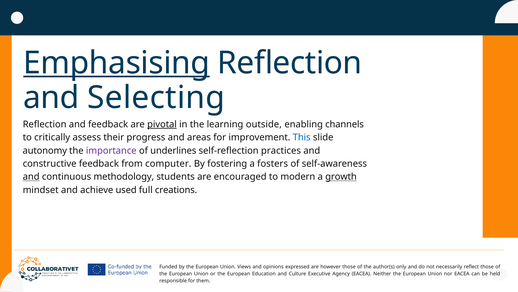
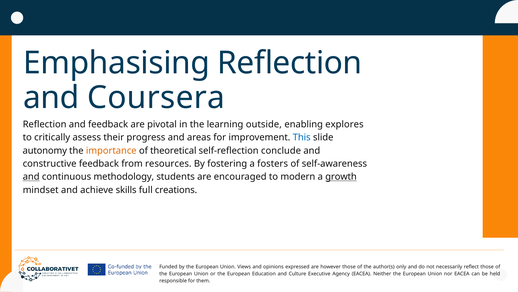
Emphasising underline: present -> none
Selecting: Selecting -> Coursera
pivotal underline: present -> none
channels: channels -> explores
importance colour: purple -> orange
underlines: underlines -> theoretical
practices: practices -> conclude
computer: computer -> resources
used: used -> skills
